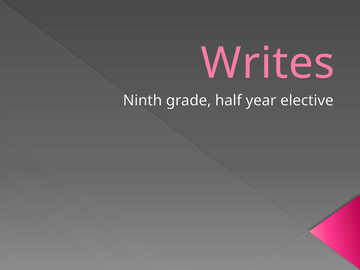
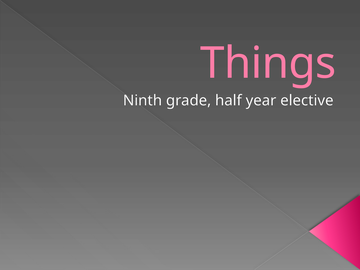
Writes: Writes -> Things
